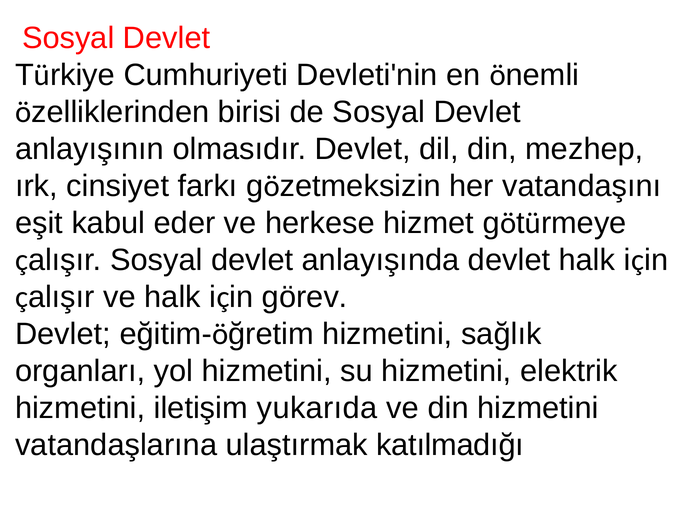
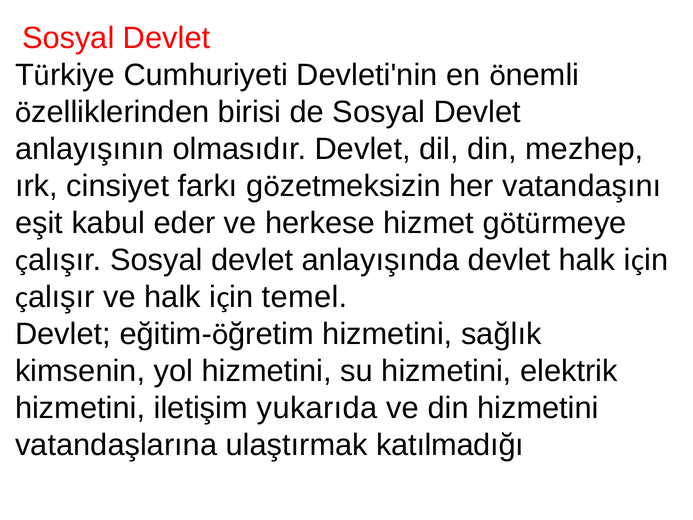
görev: görev -> temel
organları: organları -> kimsenin
